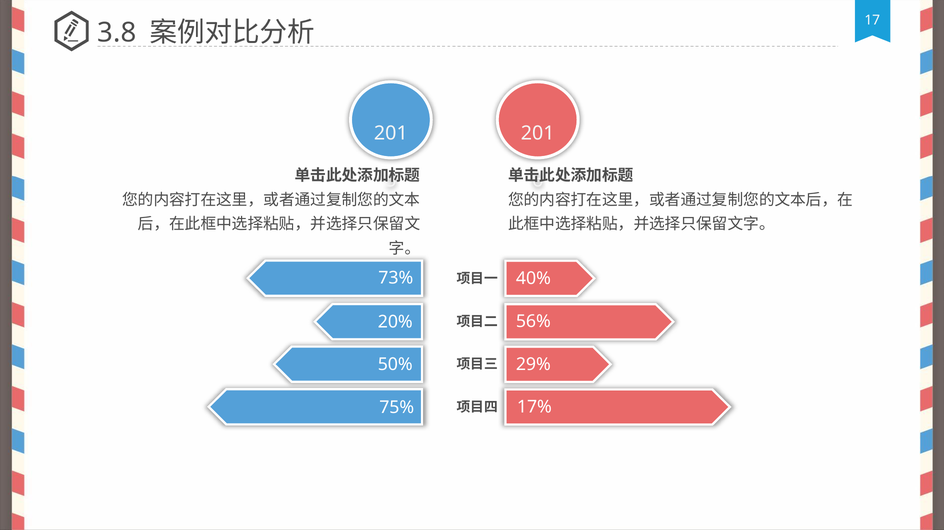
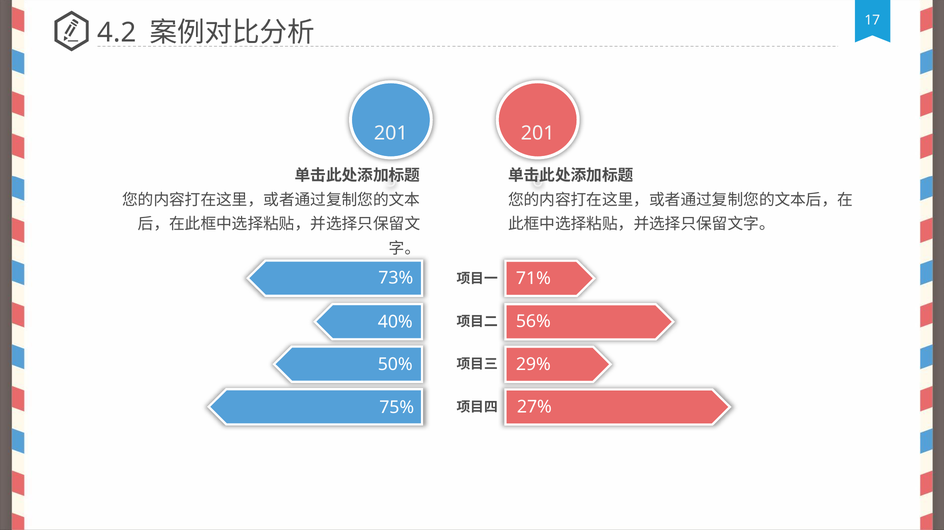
3.8: 3.8 -> 4.2
40%: 40% -> 71%
20%: 20% -> 40%
17%: 17% -> 27%
